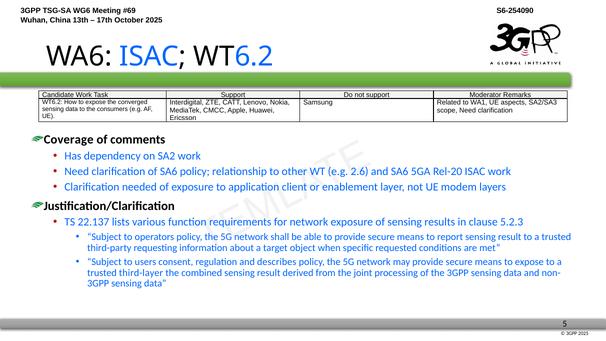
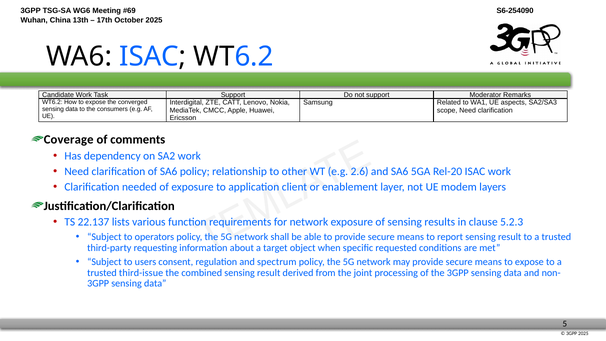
describes: describes -> spectrum
third-layer: third-layer -> third-issue
